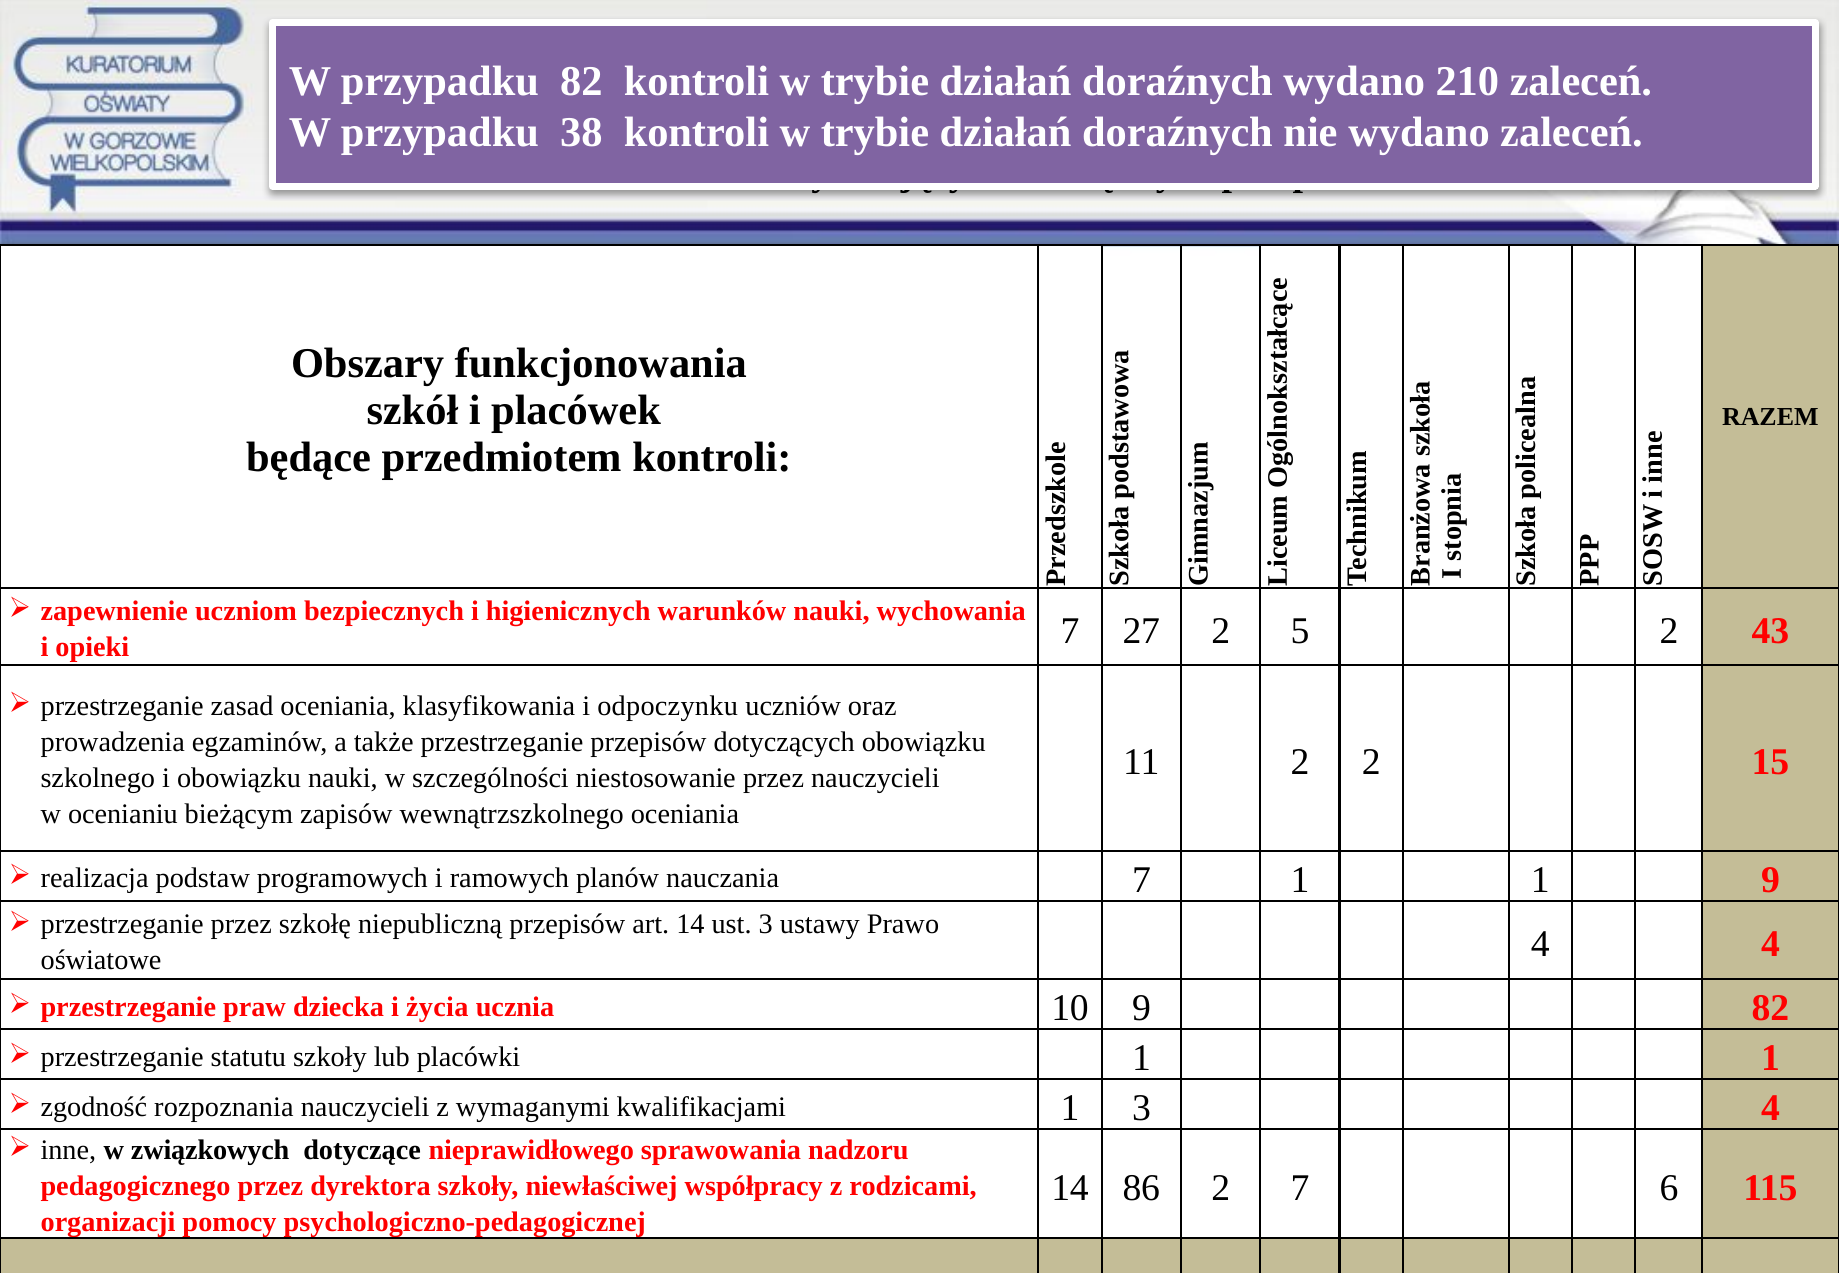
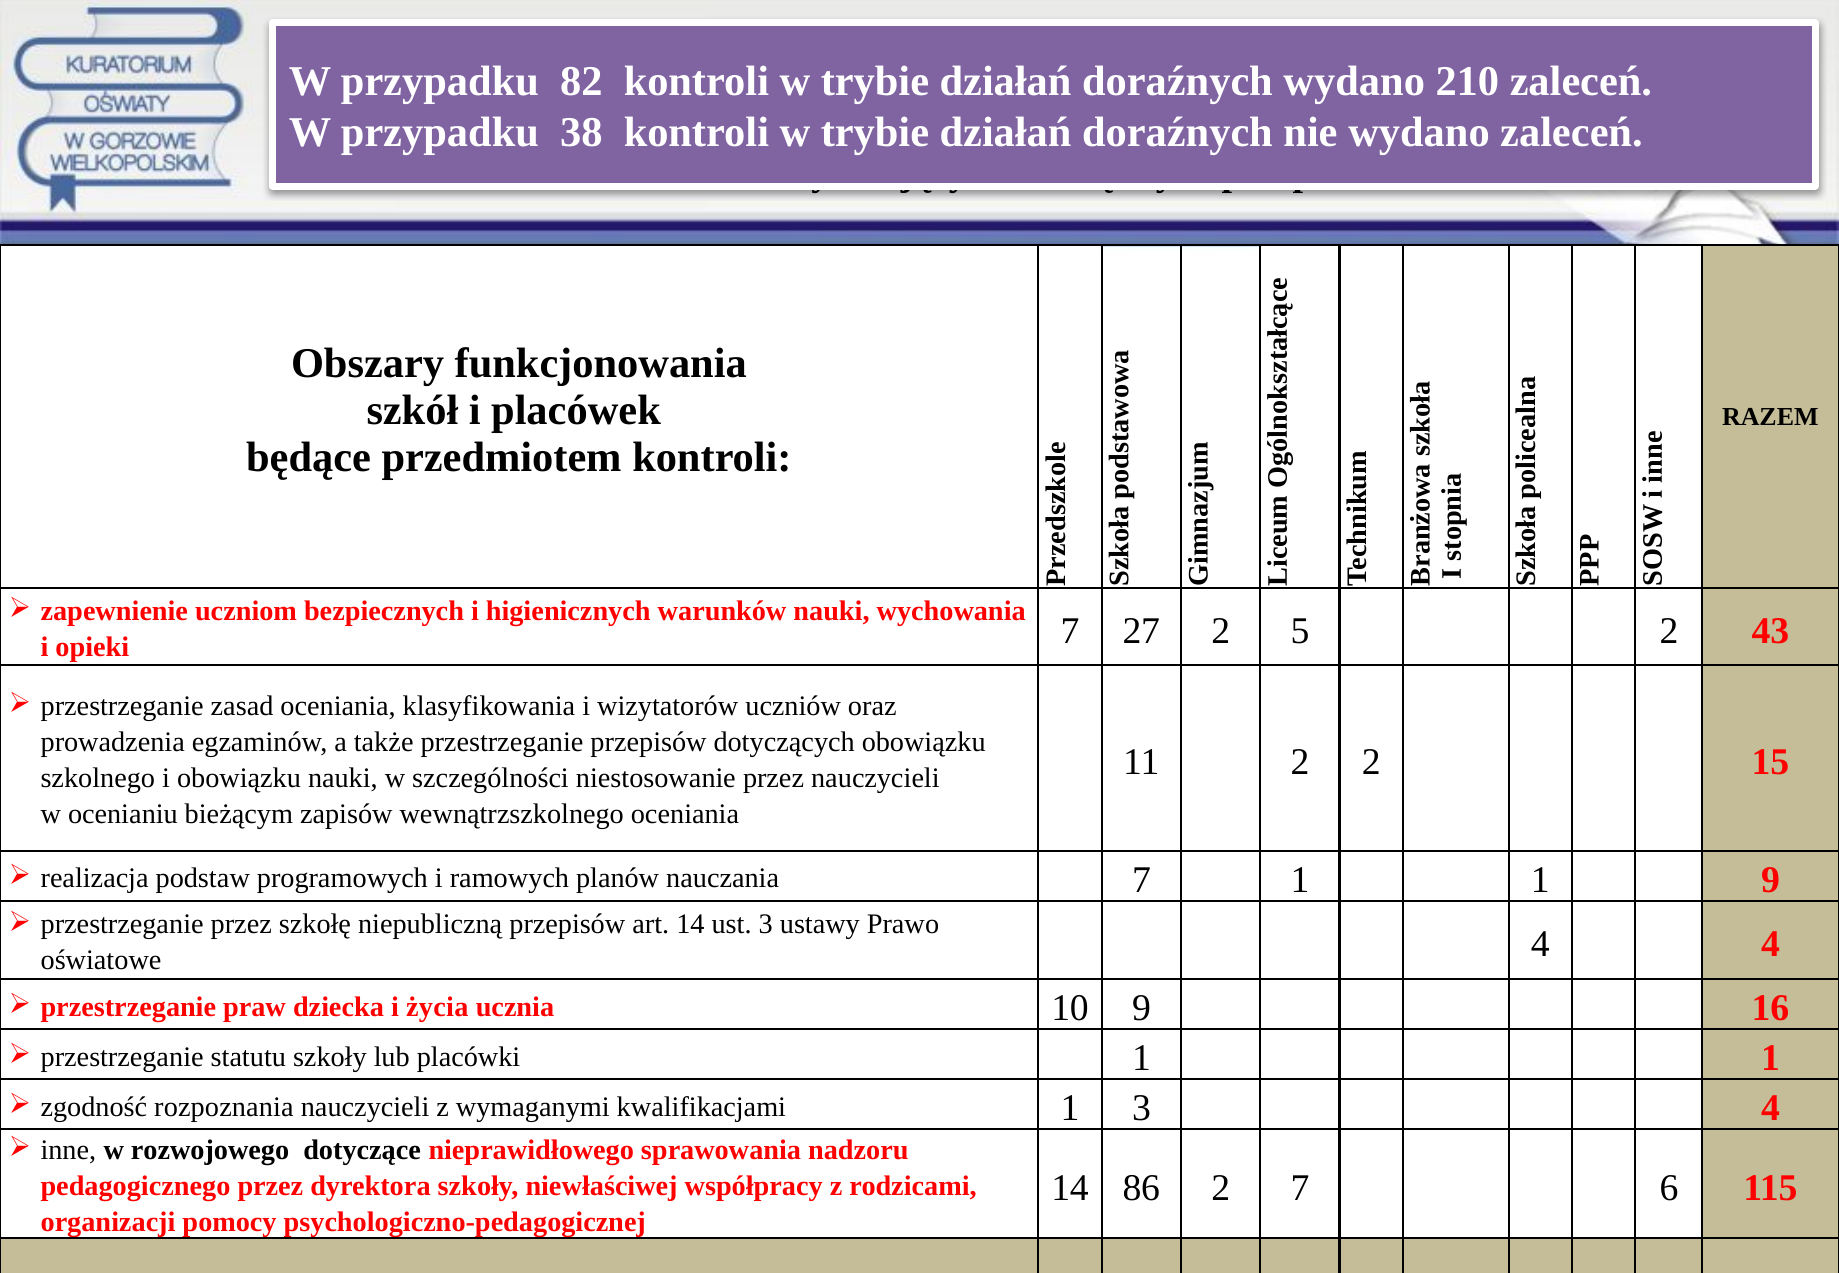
odpoczynku: odpoczynku -> wizytatorów
9 82: 82 -> 16
związkowych: związkowych -> rozwojowego
